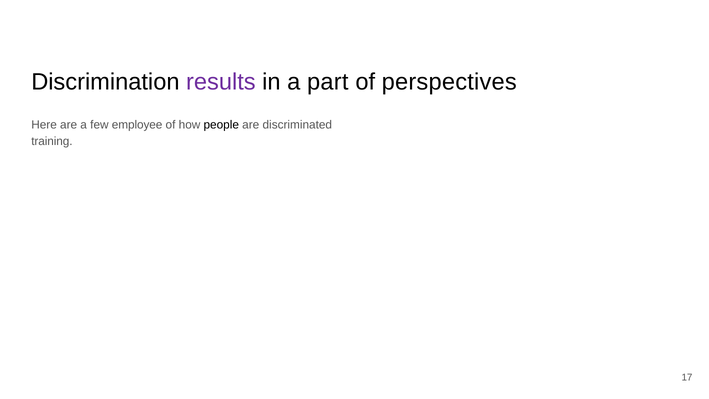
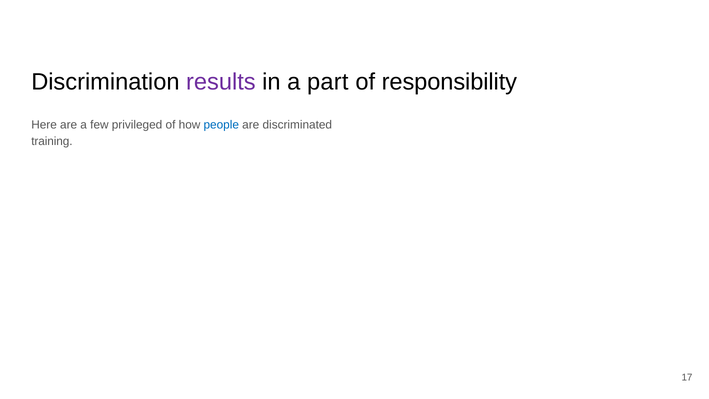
perspectives: perspectives -> responsibility
employee: employee -> privileged
people colour: black -> blue
